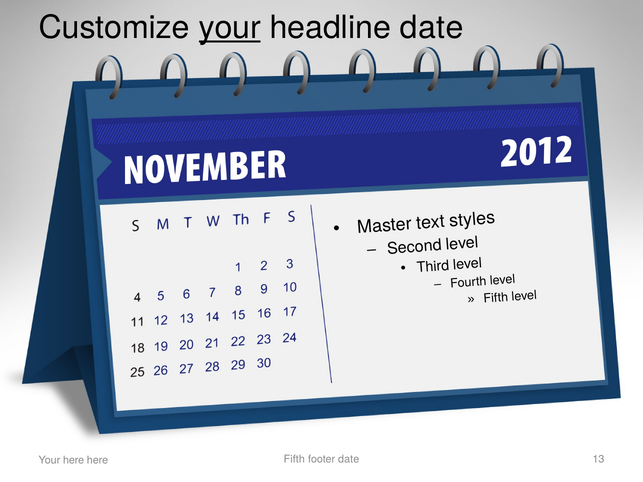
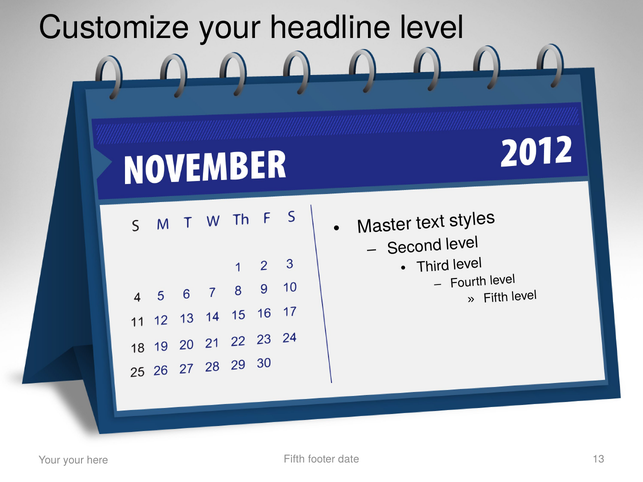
your at (230, 28) underline: present -> none
headline date: date -> level
Your here: here -> your
